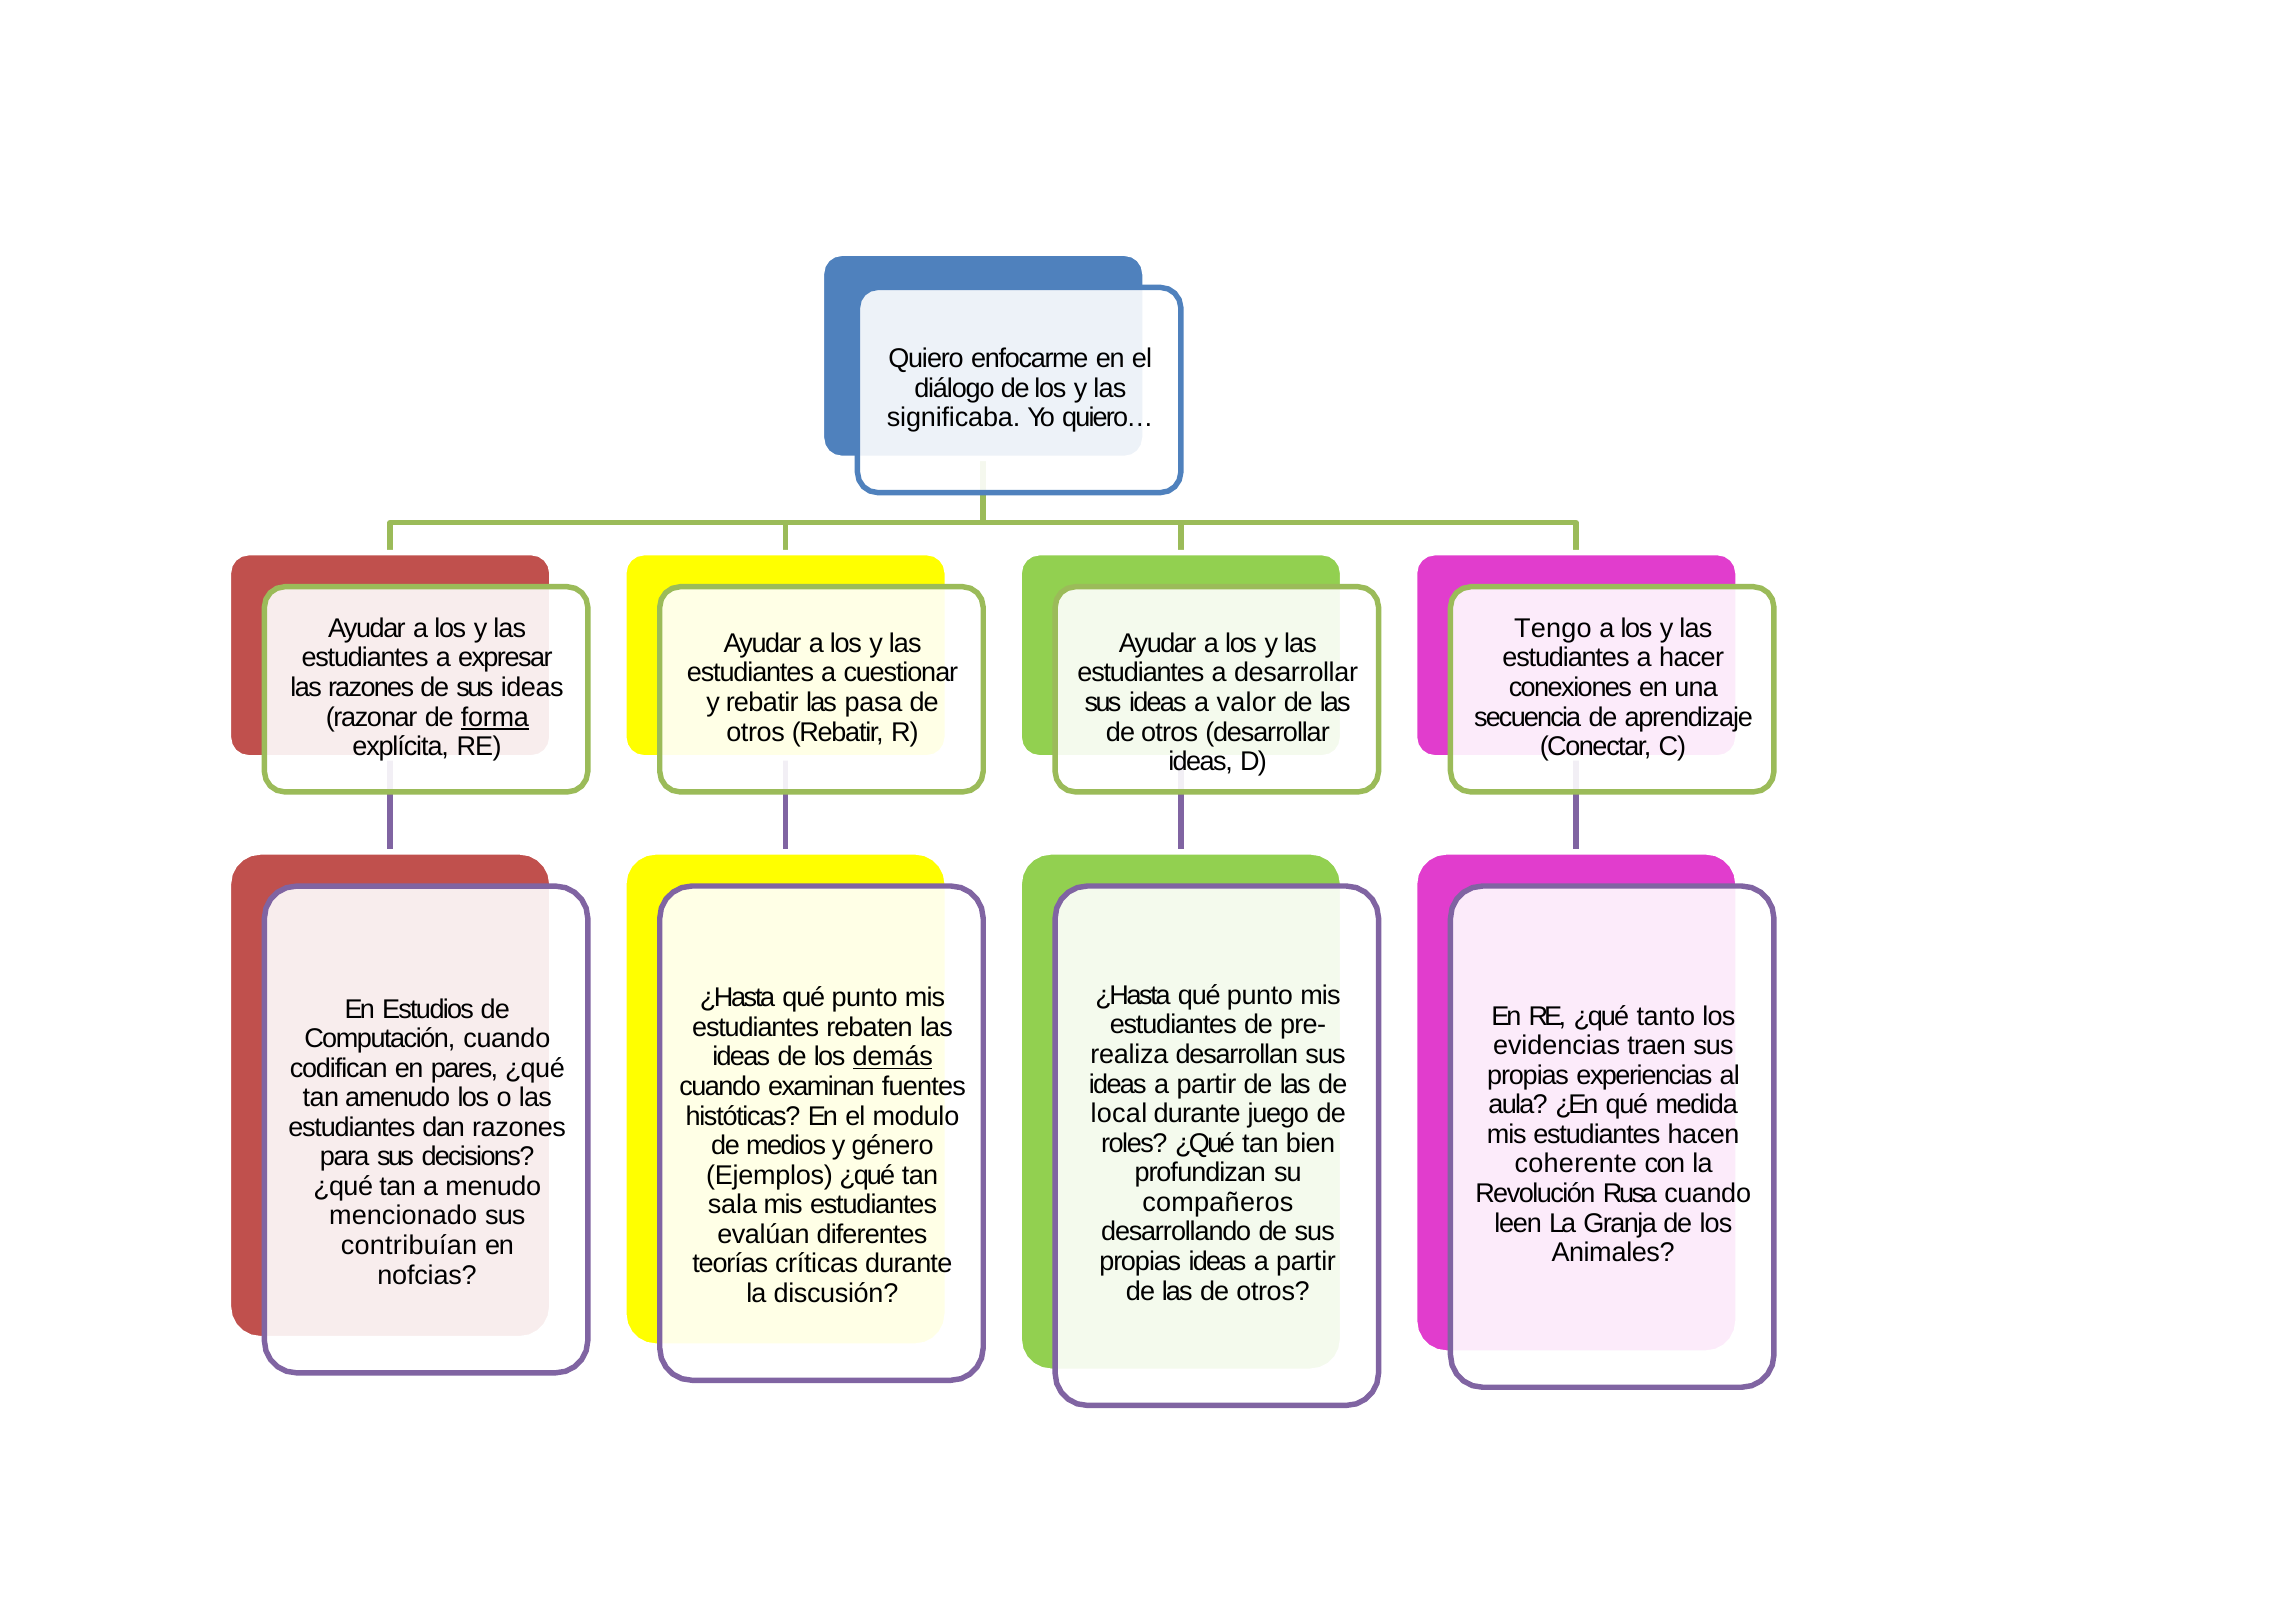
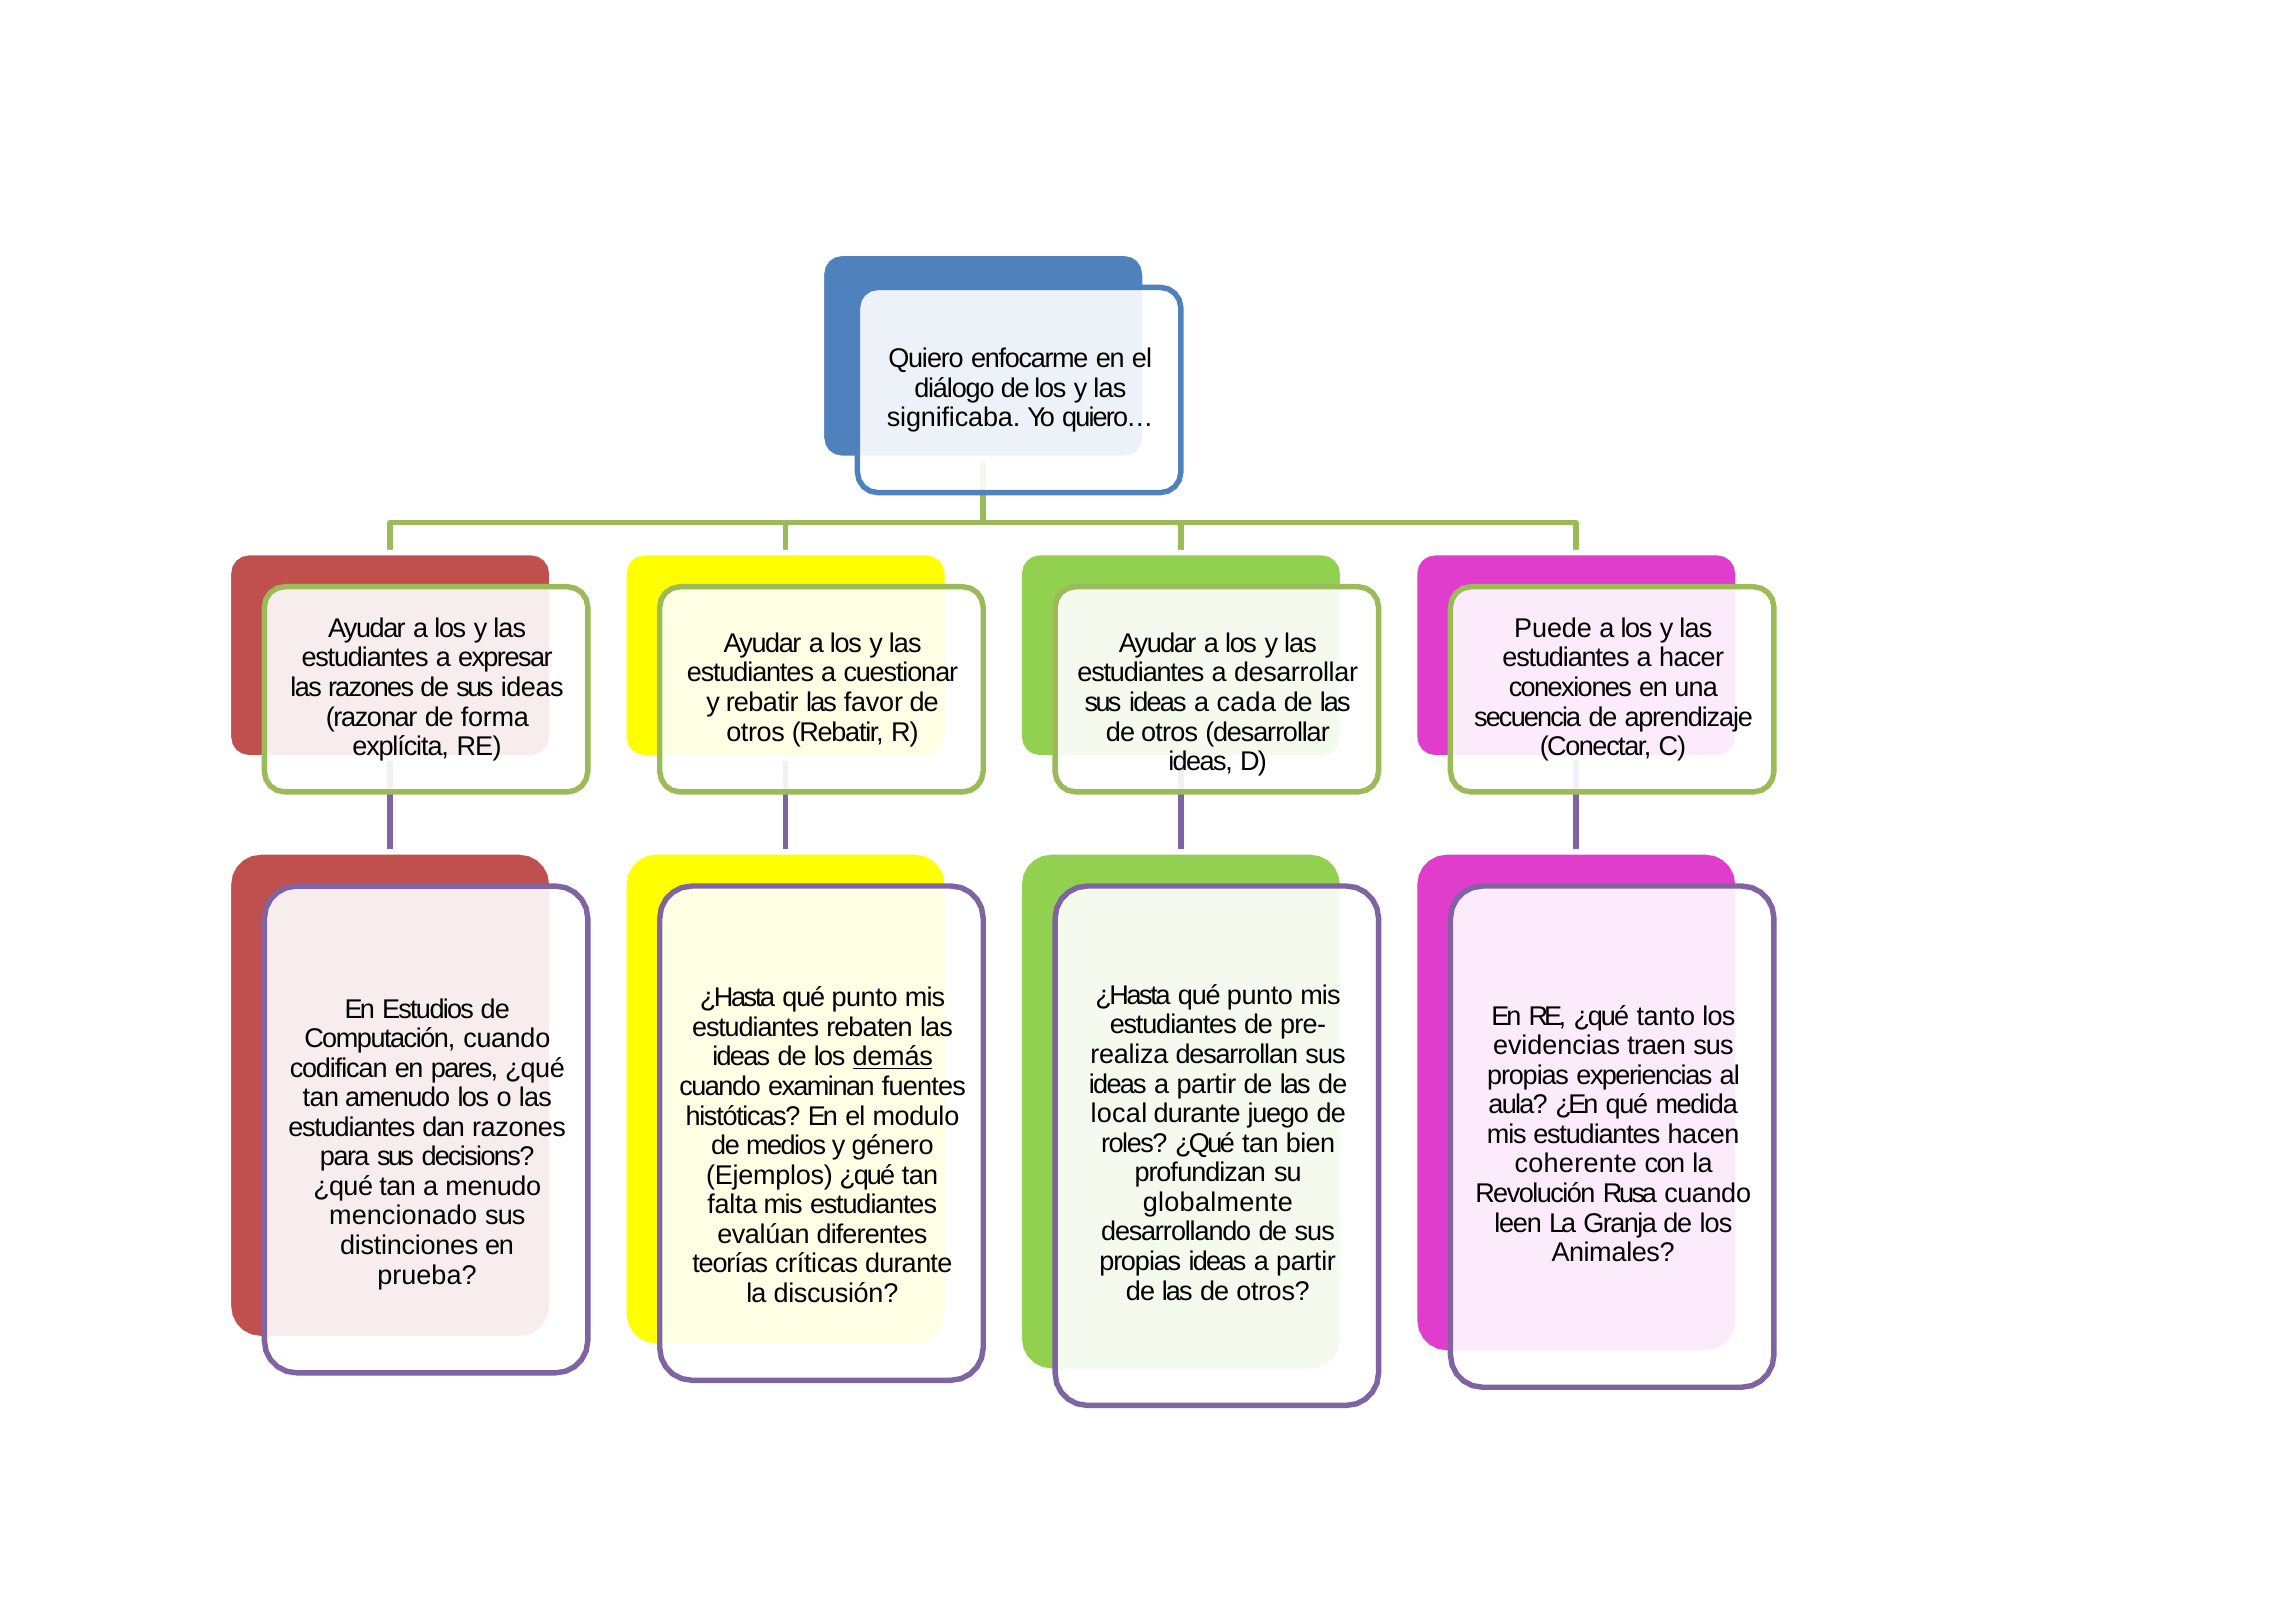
Tengo: Tengo -> Puede
pasa: pasa -> favor
valor: valor -> cada
forma underline: present -> none
compañeros: compañeros -> globalmente
sala: sala -> falta
contribuían: contribuían -> distinciones
nofcias: nofcias -> prueba
